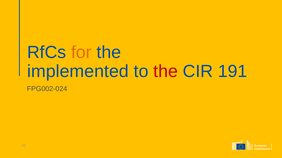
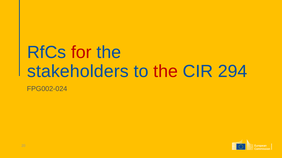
for colour: orange -> red
implemented: implemented -> stakeholders
191: 191 -> 294
